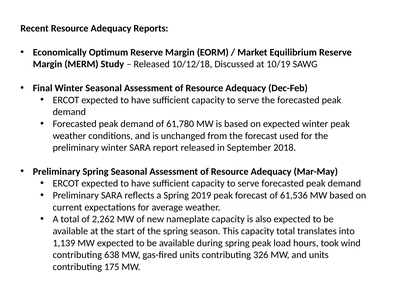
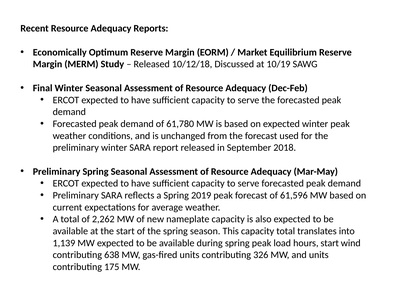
61,536: 61,536 -> 61,596
hours took: took -> start
